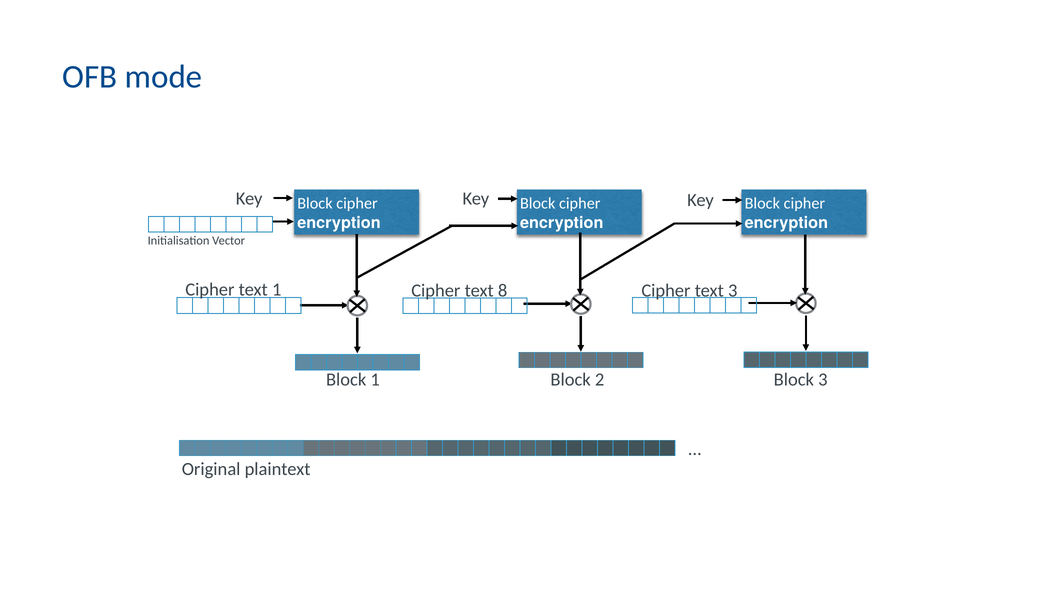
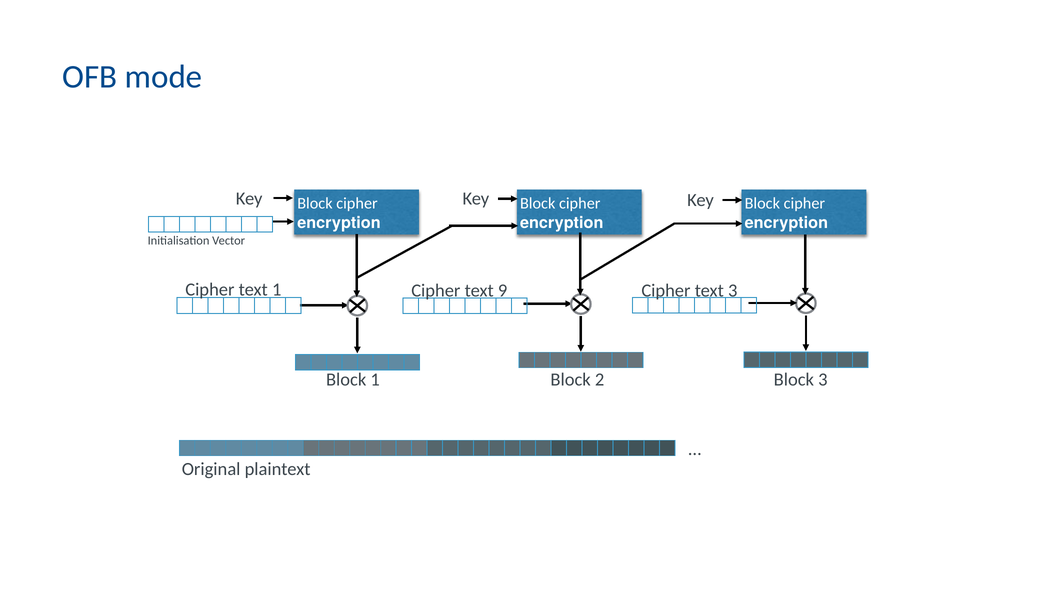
8: 8 -> 9
